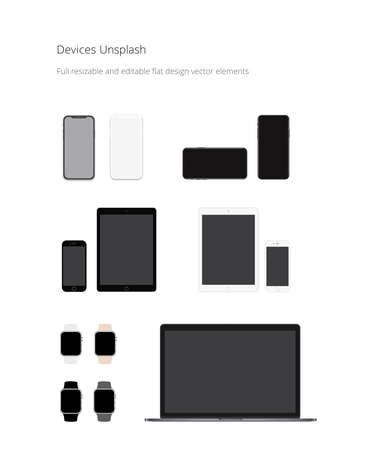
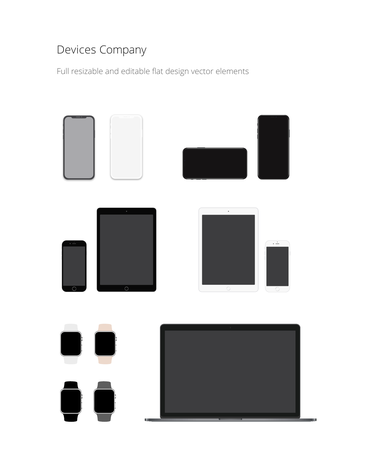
Unsplash: Unsplash -> Company
